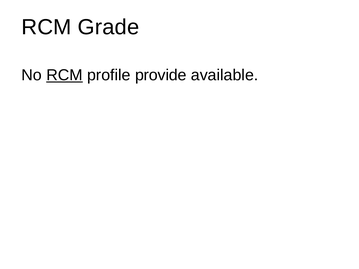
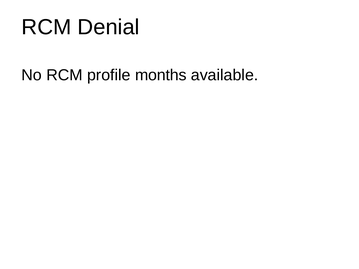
Grade: Grade -> Denial
RCM at (64, 75) underline: present -> none
provide: provide -> months
